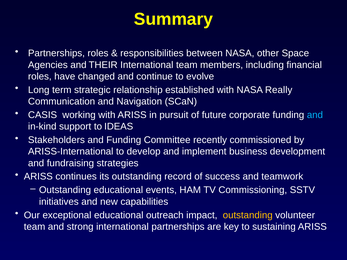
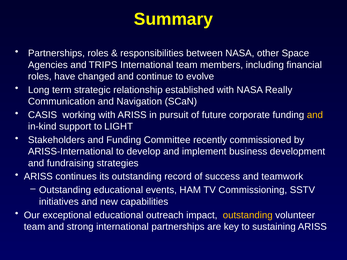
THEIR: THEIR -> TRIPS
and at (315, 115) colour: light blue -> yellow
IDEAS: IDEAS -> LIGHT
